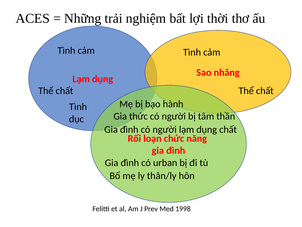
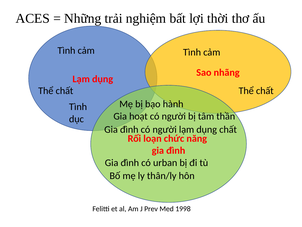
thức: thức -> hoạt
